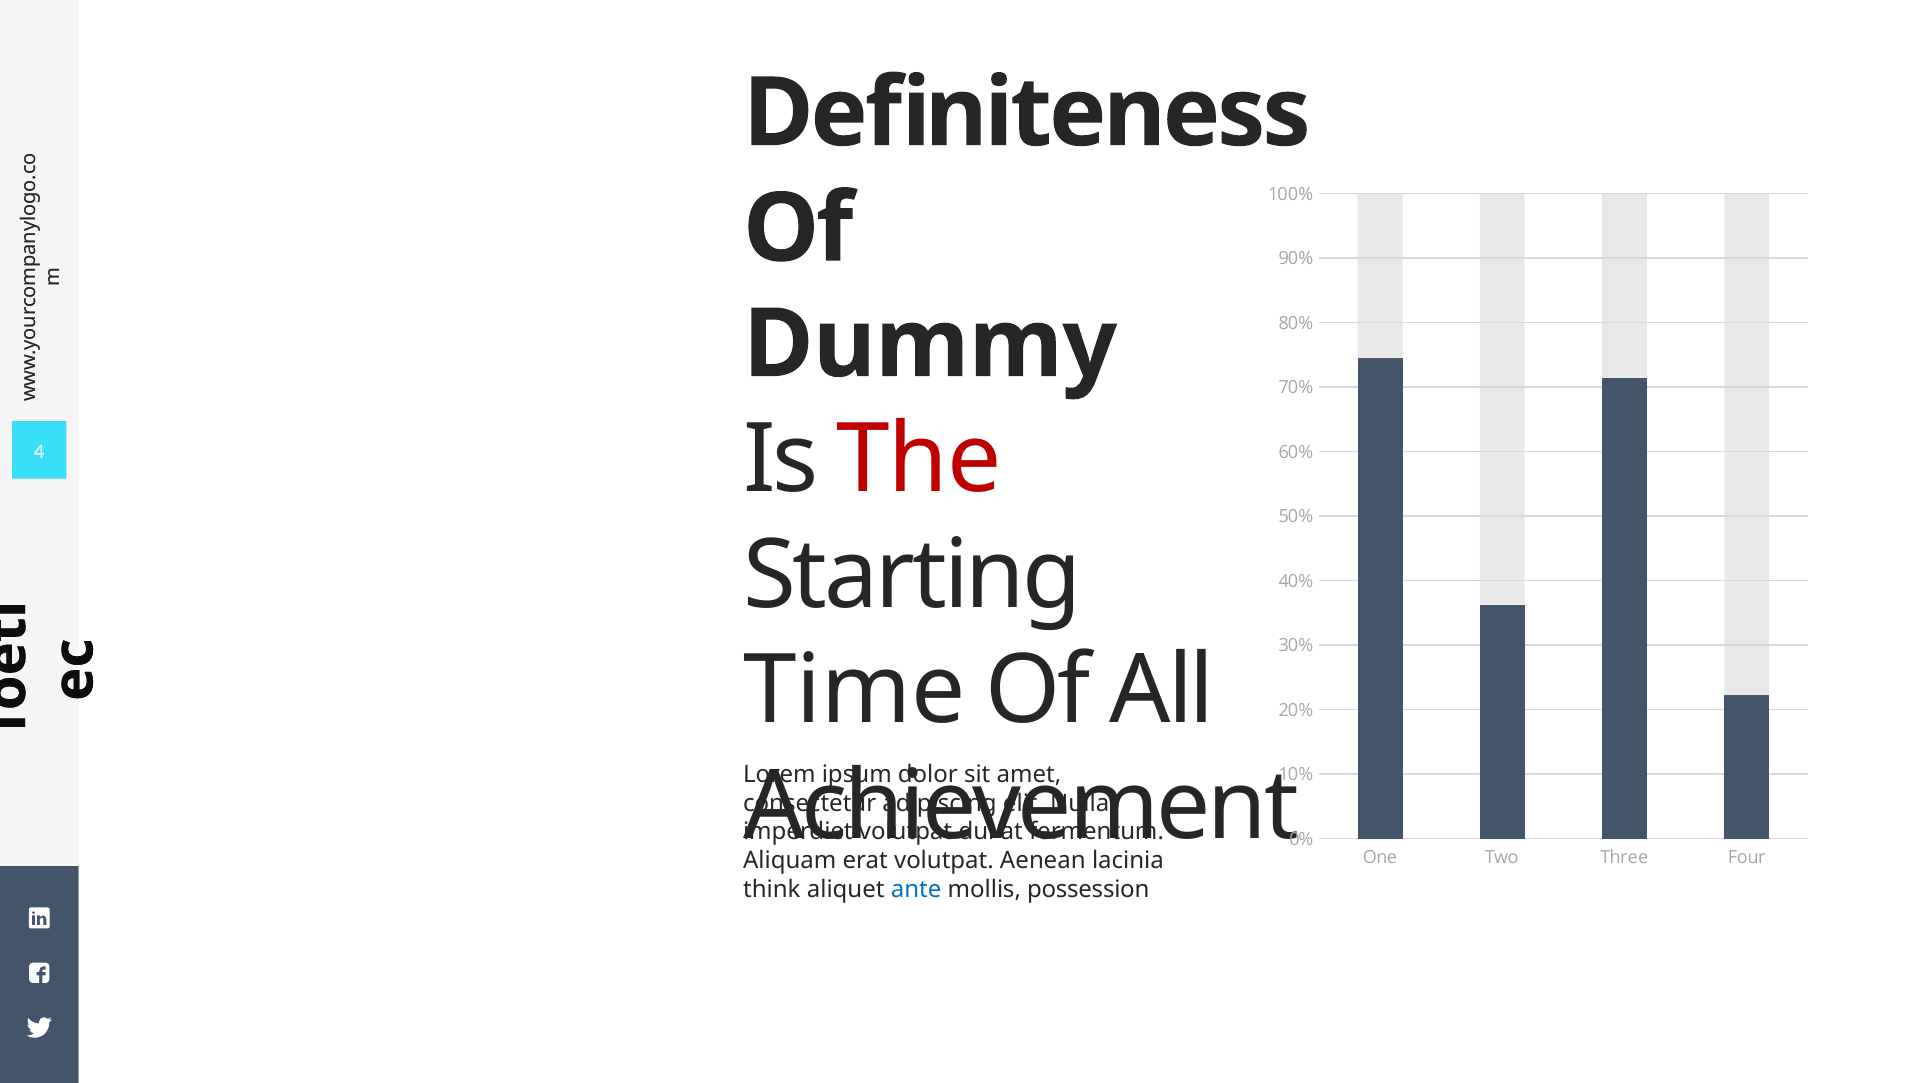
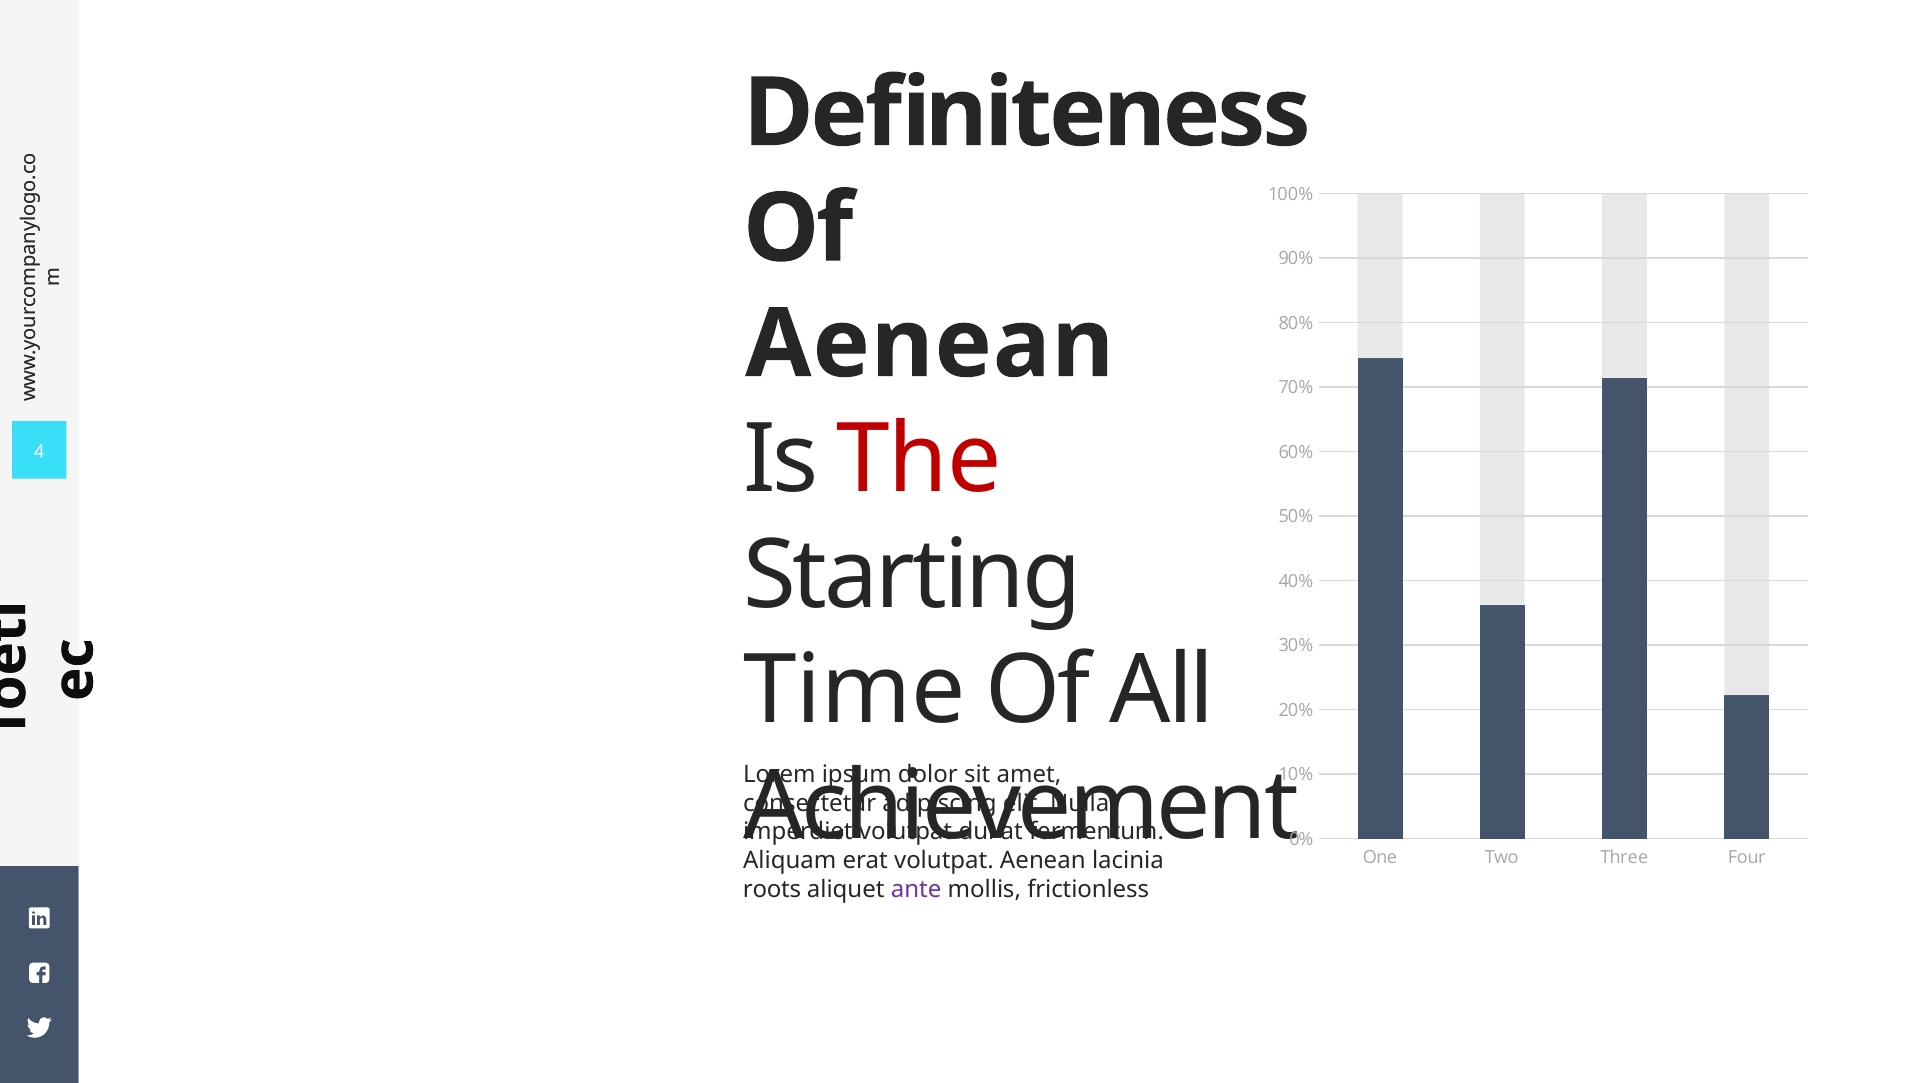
Dummy at (930, 344): Dummy -> Aenean
think: think -> roots
ante colour: blue -> purple
possession: possession -> frictionless
